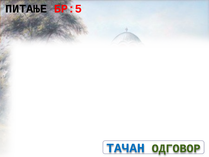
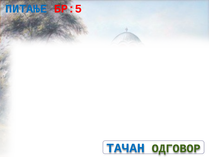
ПИТАЊЕ colour: black -> blue
